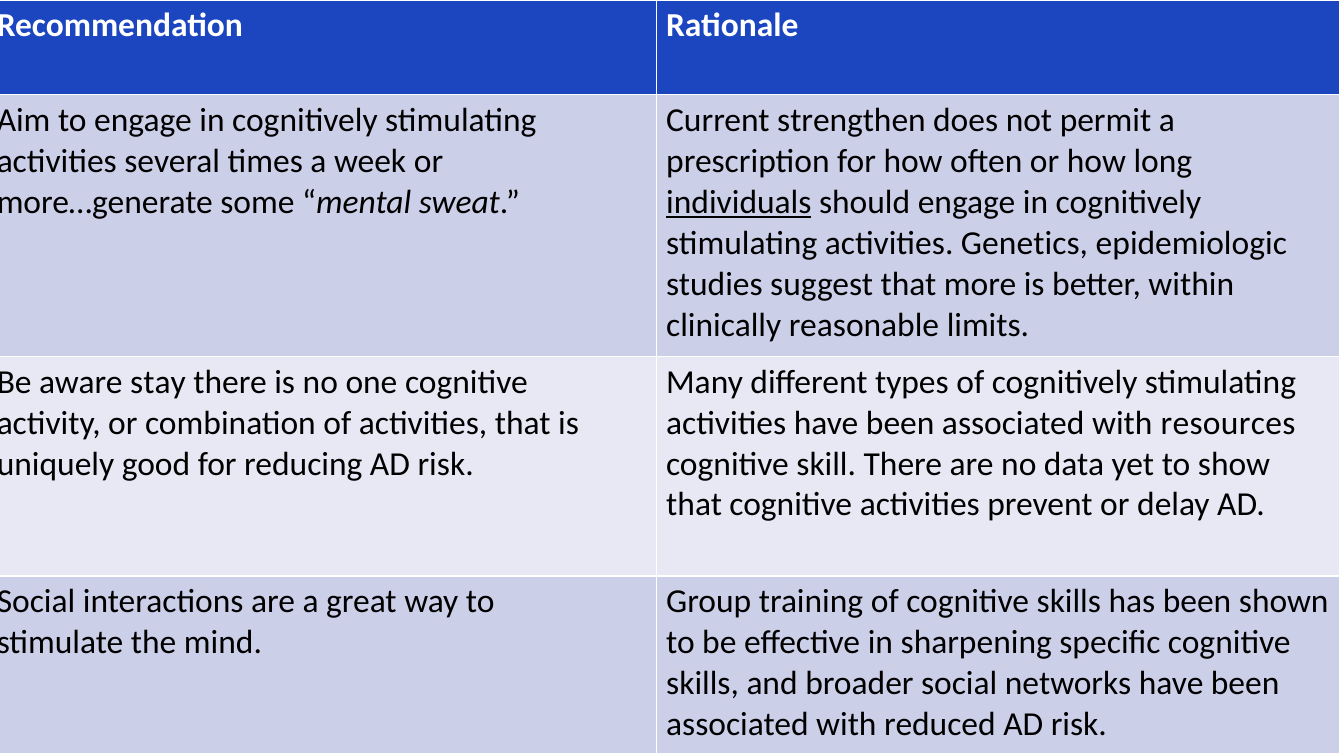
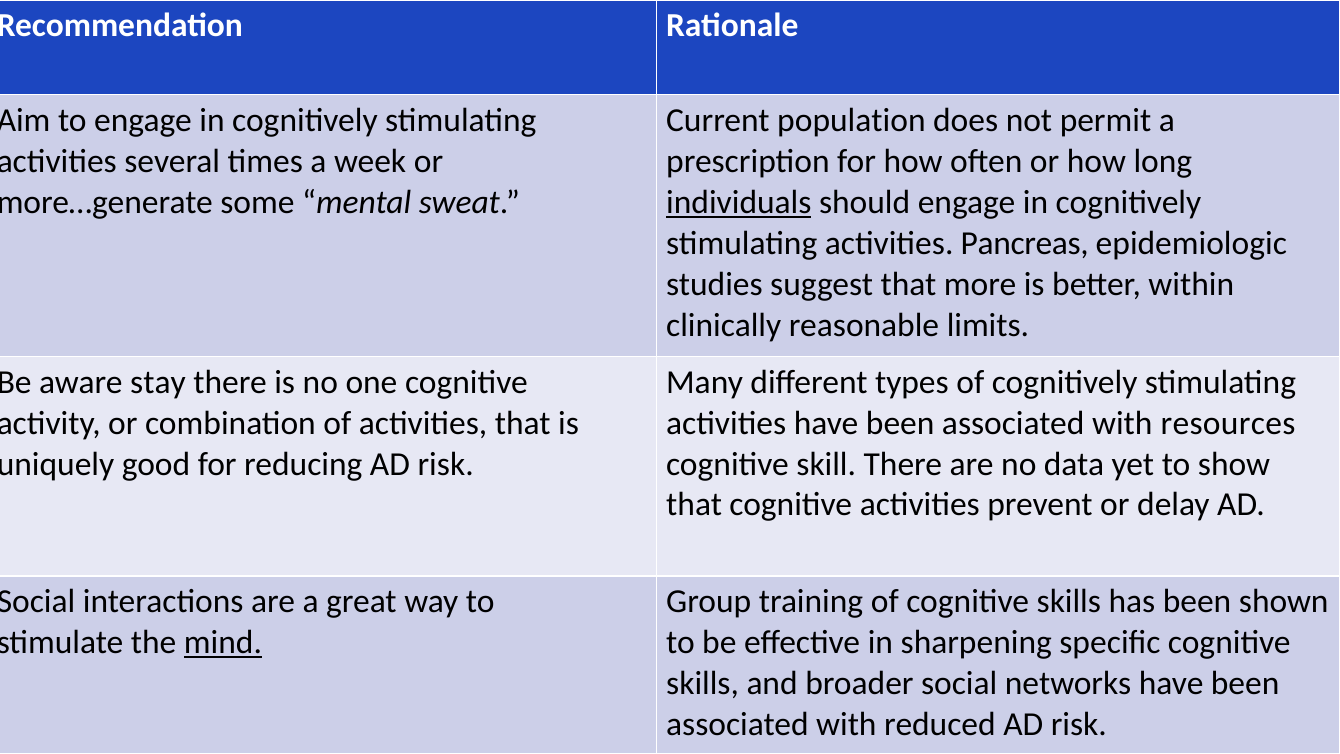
strengthen: strengthen -> population
Genetics: Genetics -> Pancreas
mind underline: none -> present
